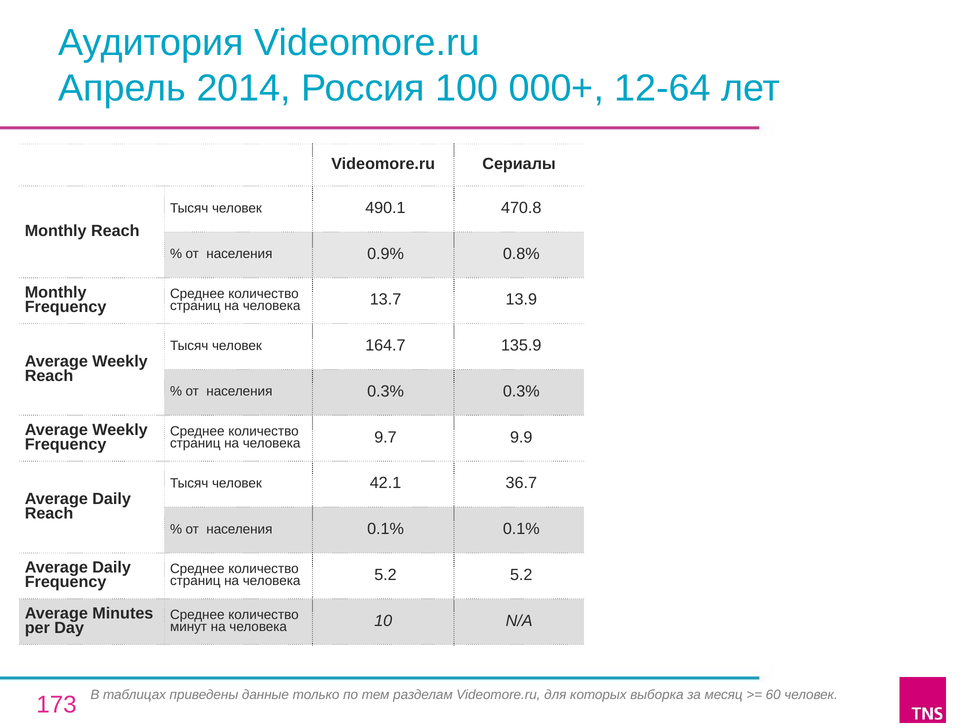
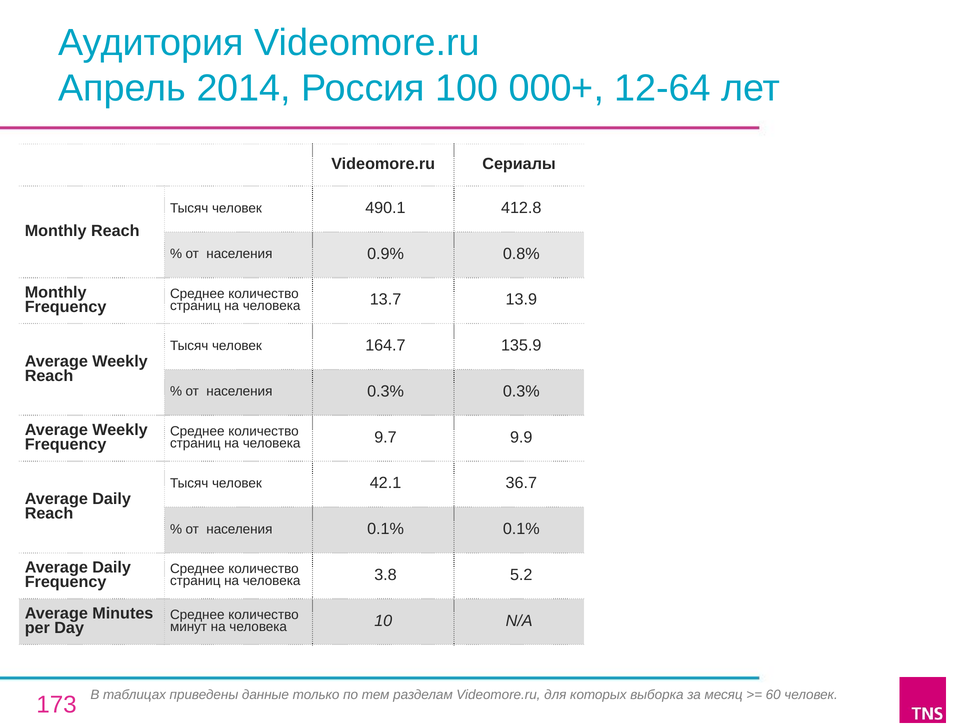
470.8: 470.8 -> 412.8
человека 5.2: 5.2 -> 3.8
